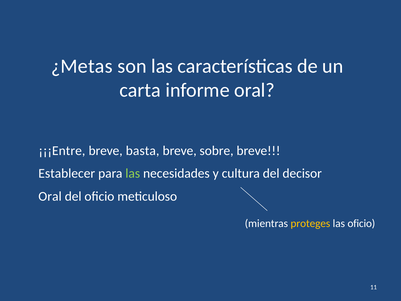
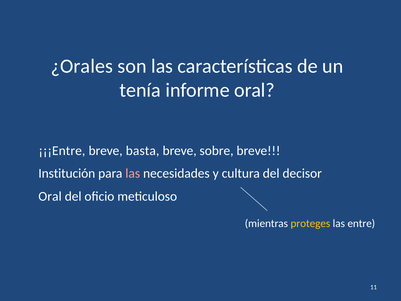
¿Metas: ¿Metas -> ¿Orales
carta: carta -> tenía
Establecer: Establecer -> Institución
las at (133, 173) colour: light green -> pink
las oficio: oficio -> entre
